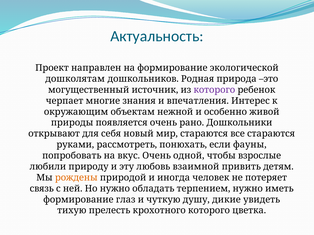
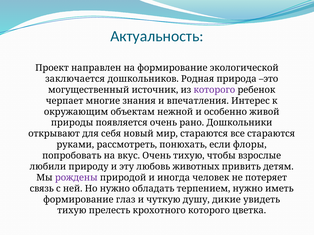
дошколятам: дошколятам -> заключается
фауны: фауны -> флоры
Очень одной: одной -> тихую
взаимной: взаимной -> животных
рождены colour: orange -> purple
